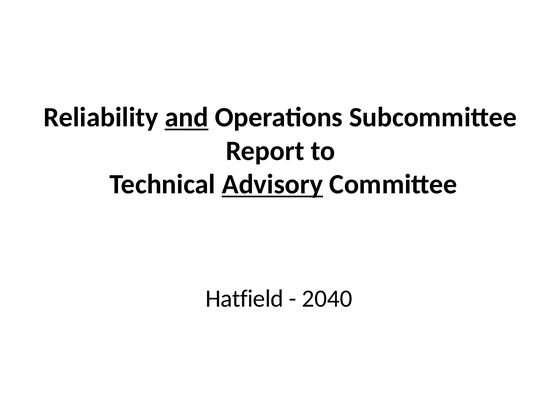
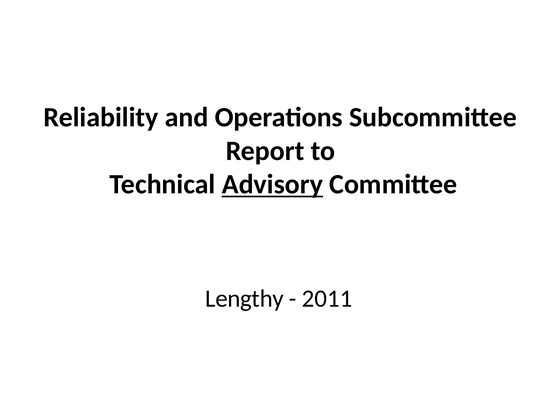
and underline: present -> none
Hatfield: Hatfield -> Lengthy
2040: 2040 -> 2011
